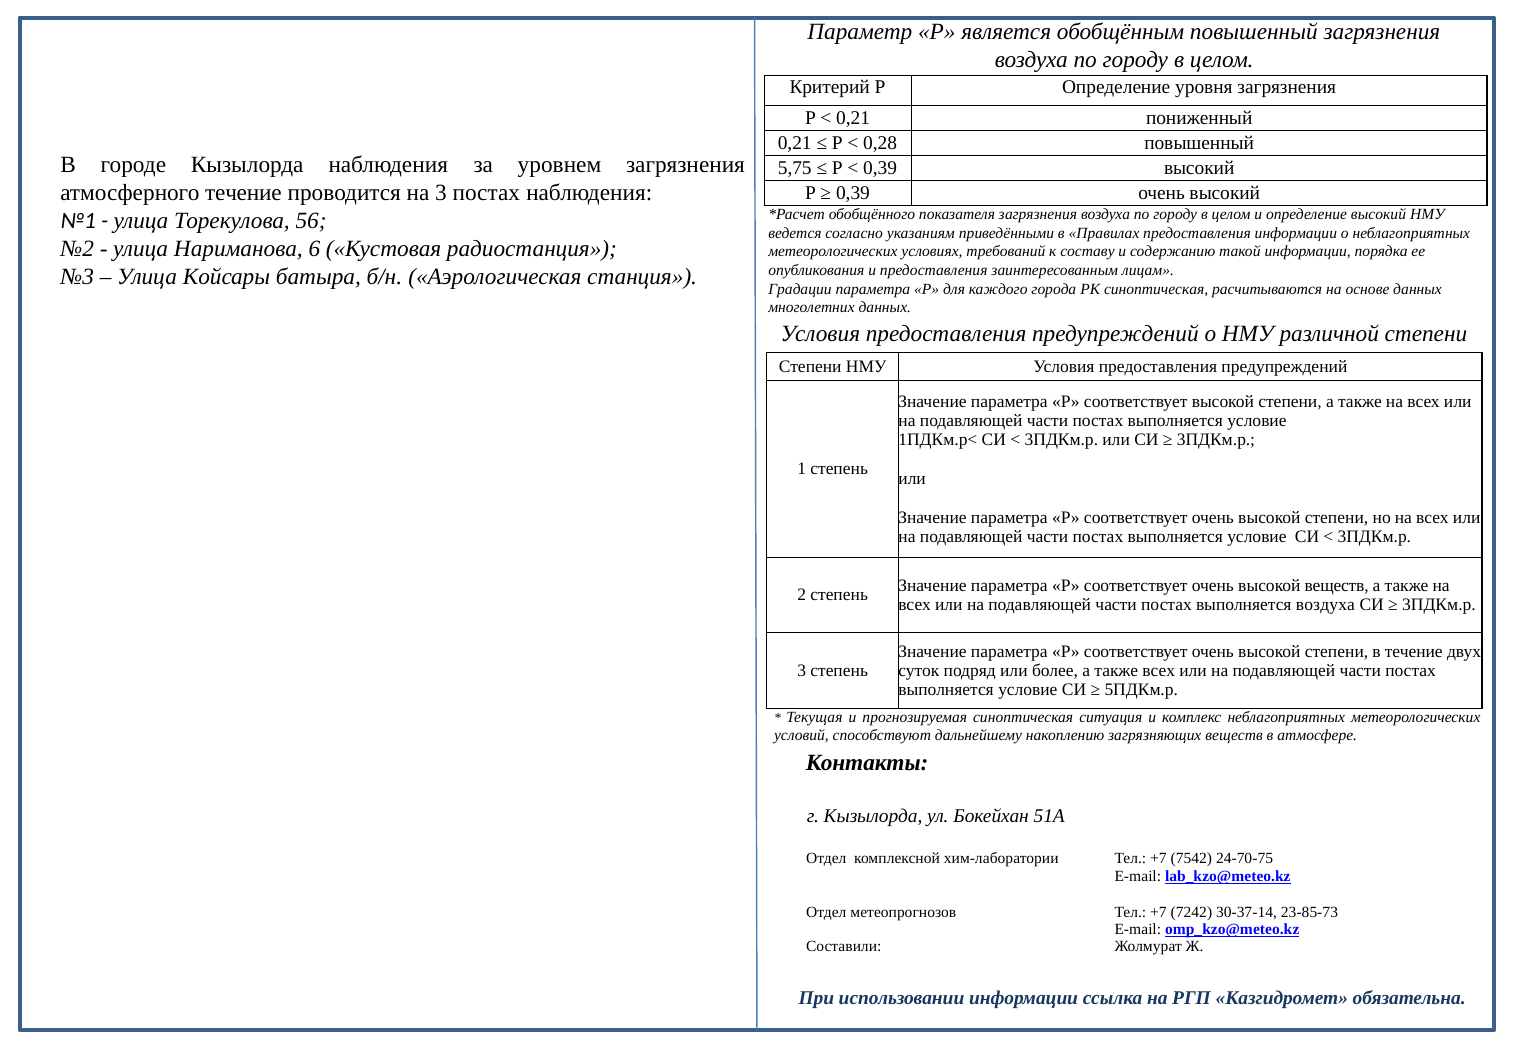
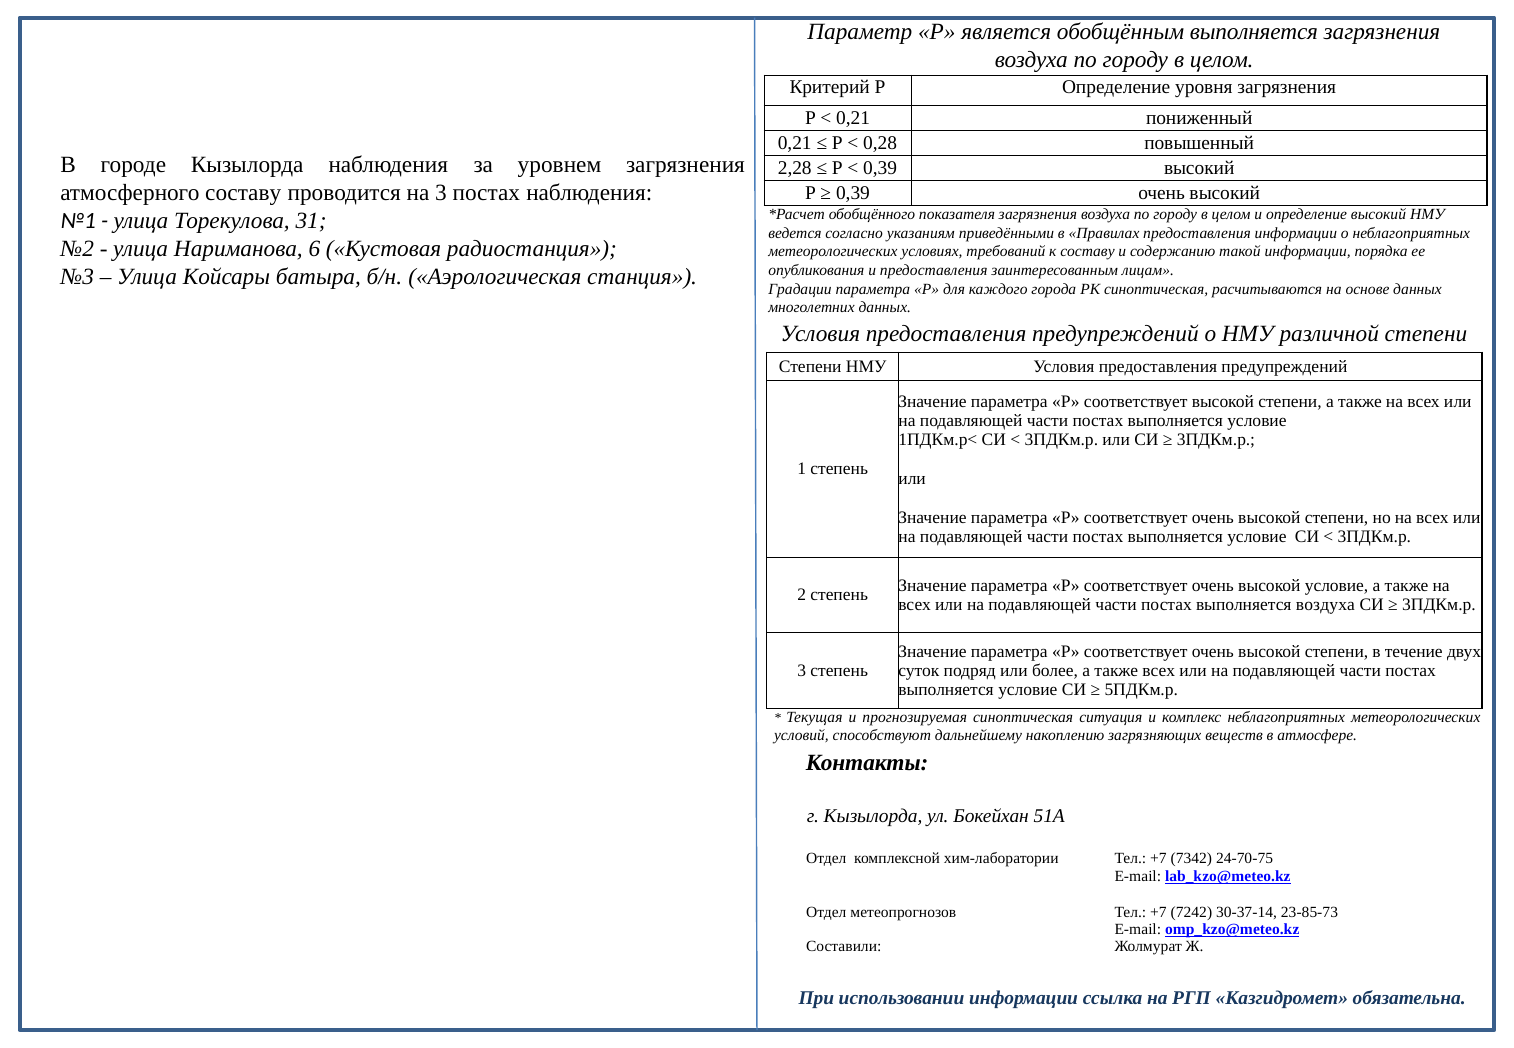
обобщённым повышенный: повышенный -> выполняется
5,75: 5,75 -> 2,28
атмосферного течение: течение -> составу
56: 56 -> 31
высокой веществ: веществ -> условие
7542: 7542 -> 7342
